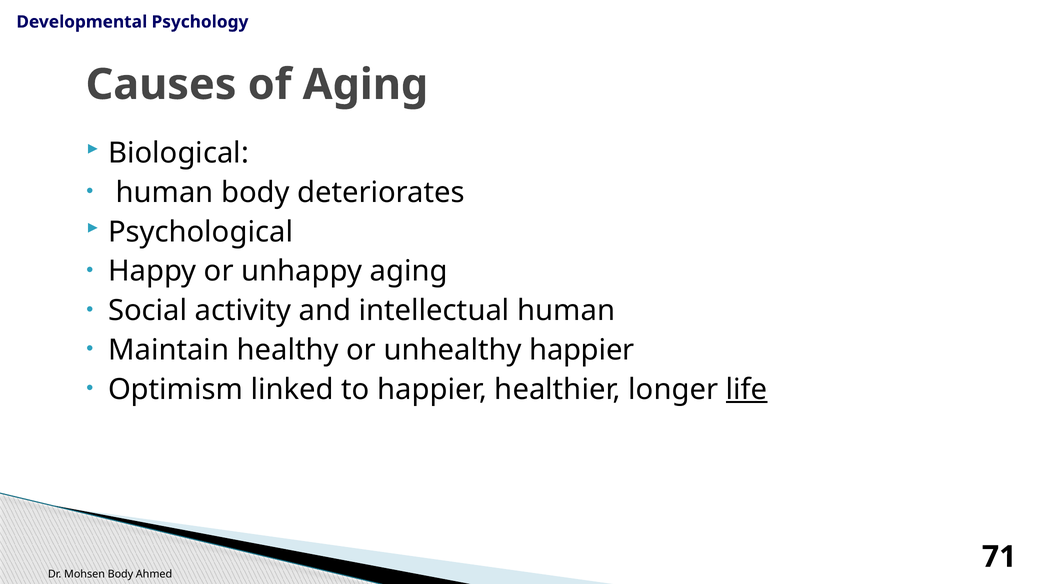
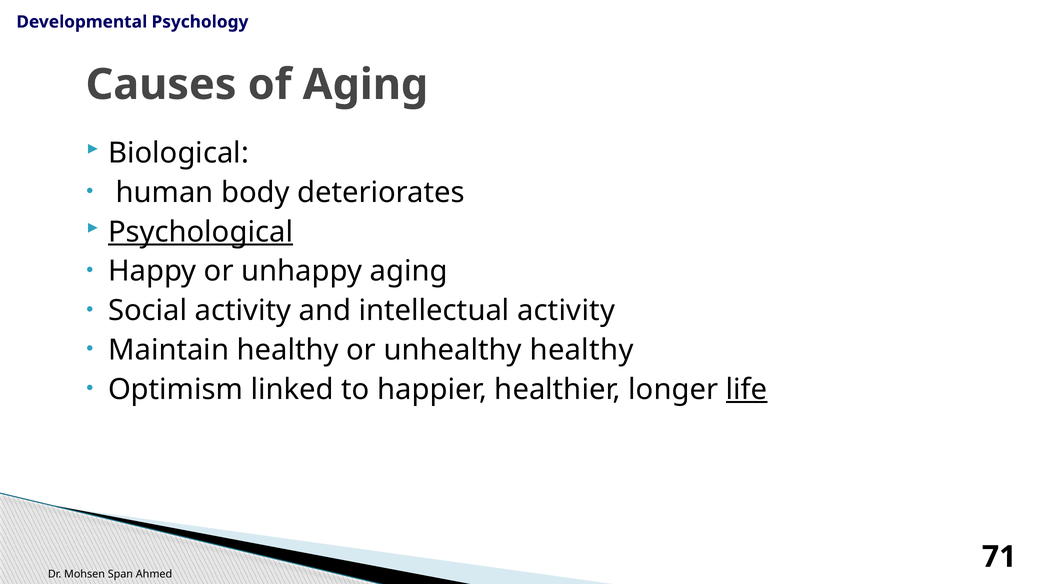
Psychological underline: none -> present
intellectual human: human -> activity
unhealthy happier: happier -> healthy
Mohsen Body: Body -> Span
